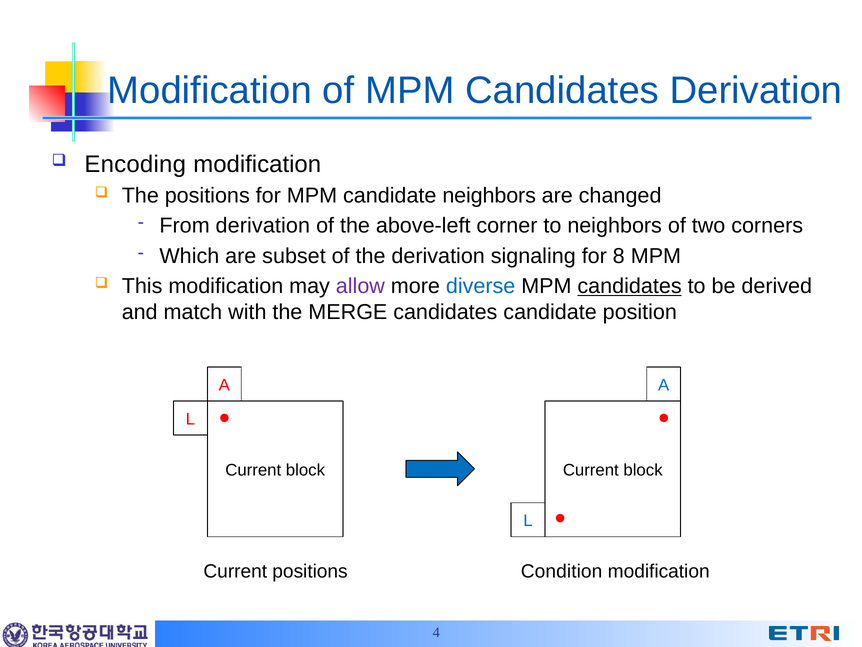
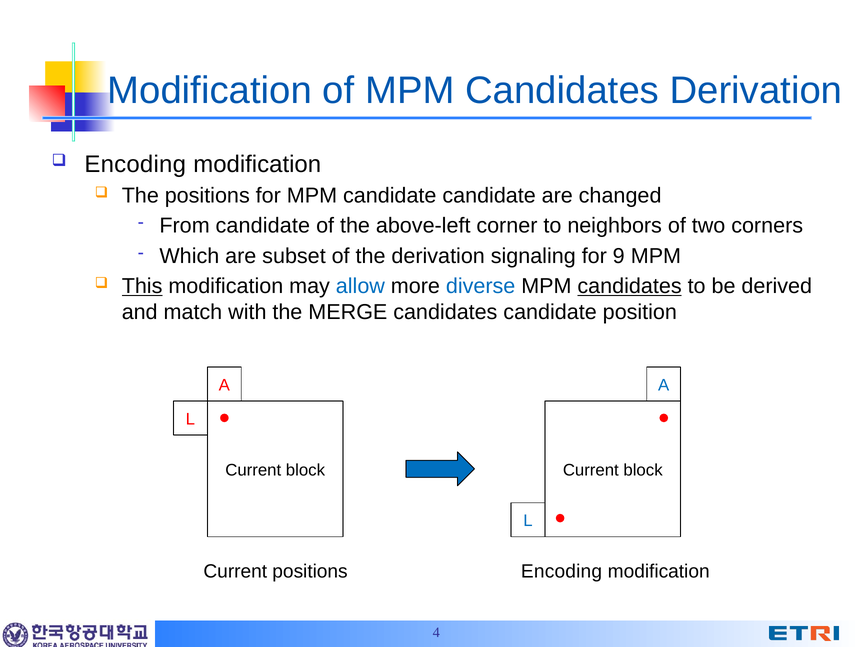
candidate neighbors: neighbors -> candidate
From derivation: derivation -> candidate
8: 8 -> 9
This underline: none -> present
allow colour: purple -> blue
positions Condition: Condition -> Encoding
